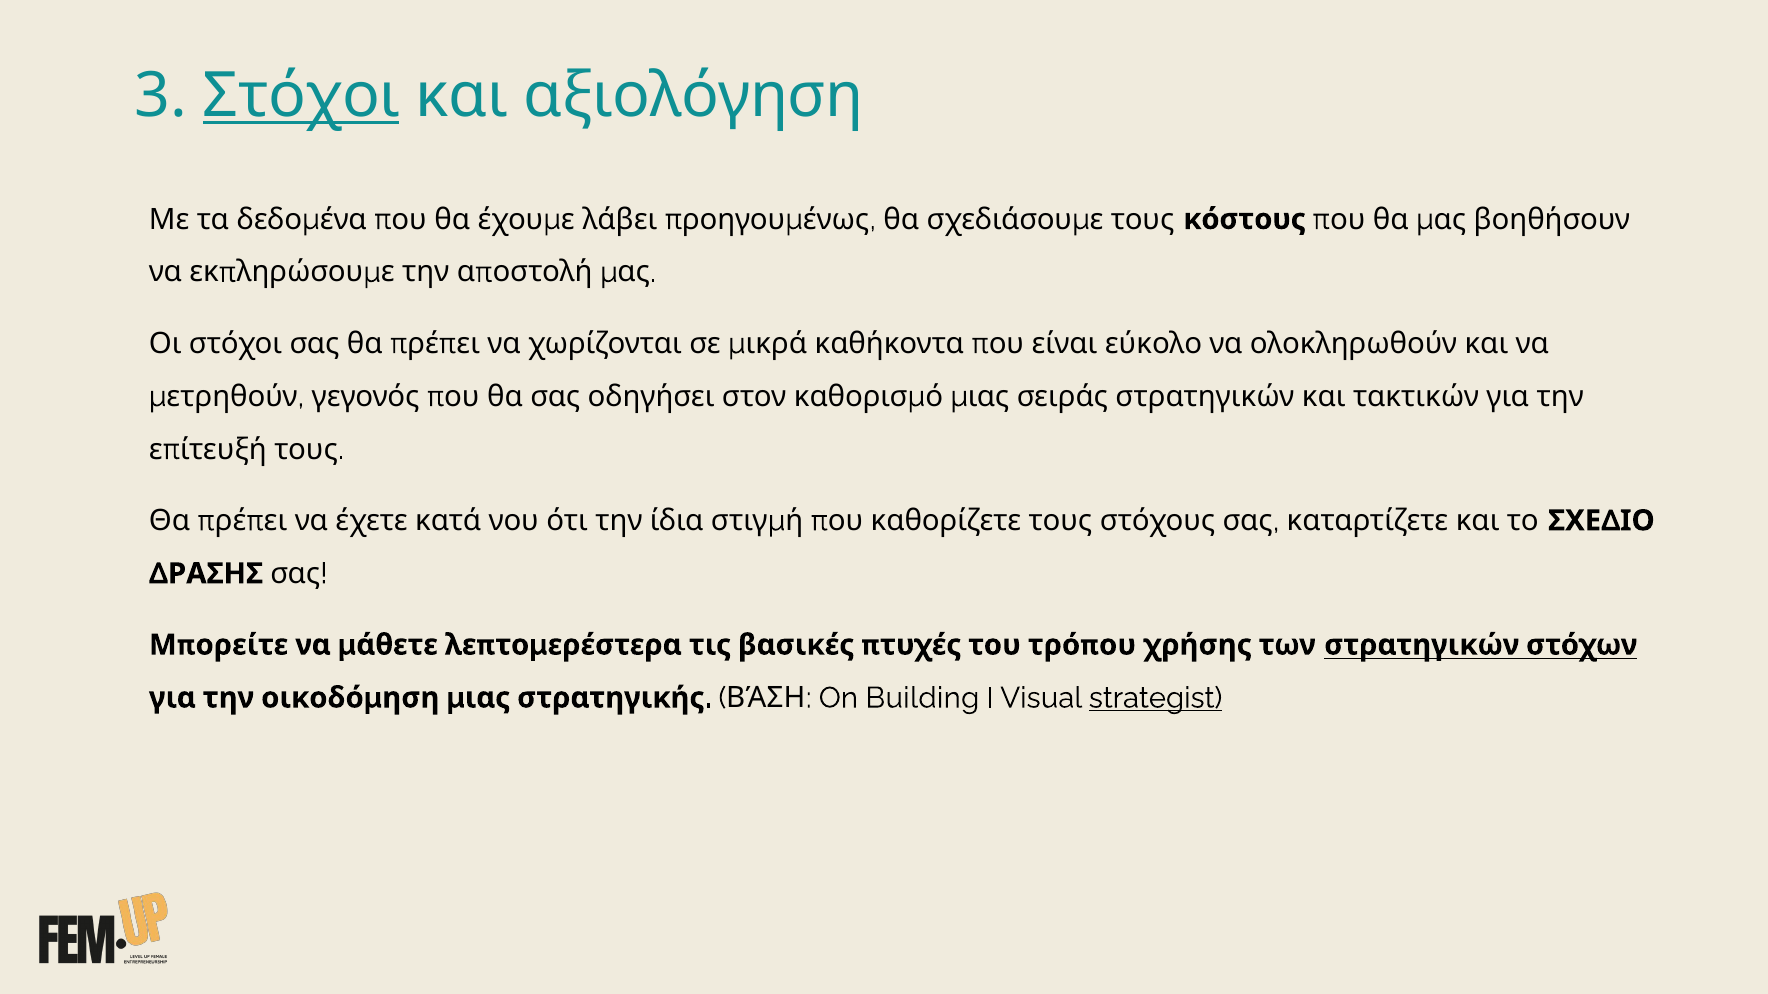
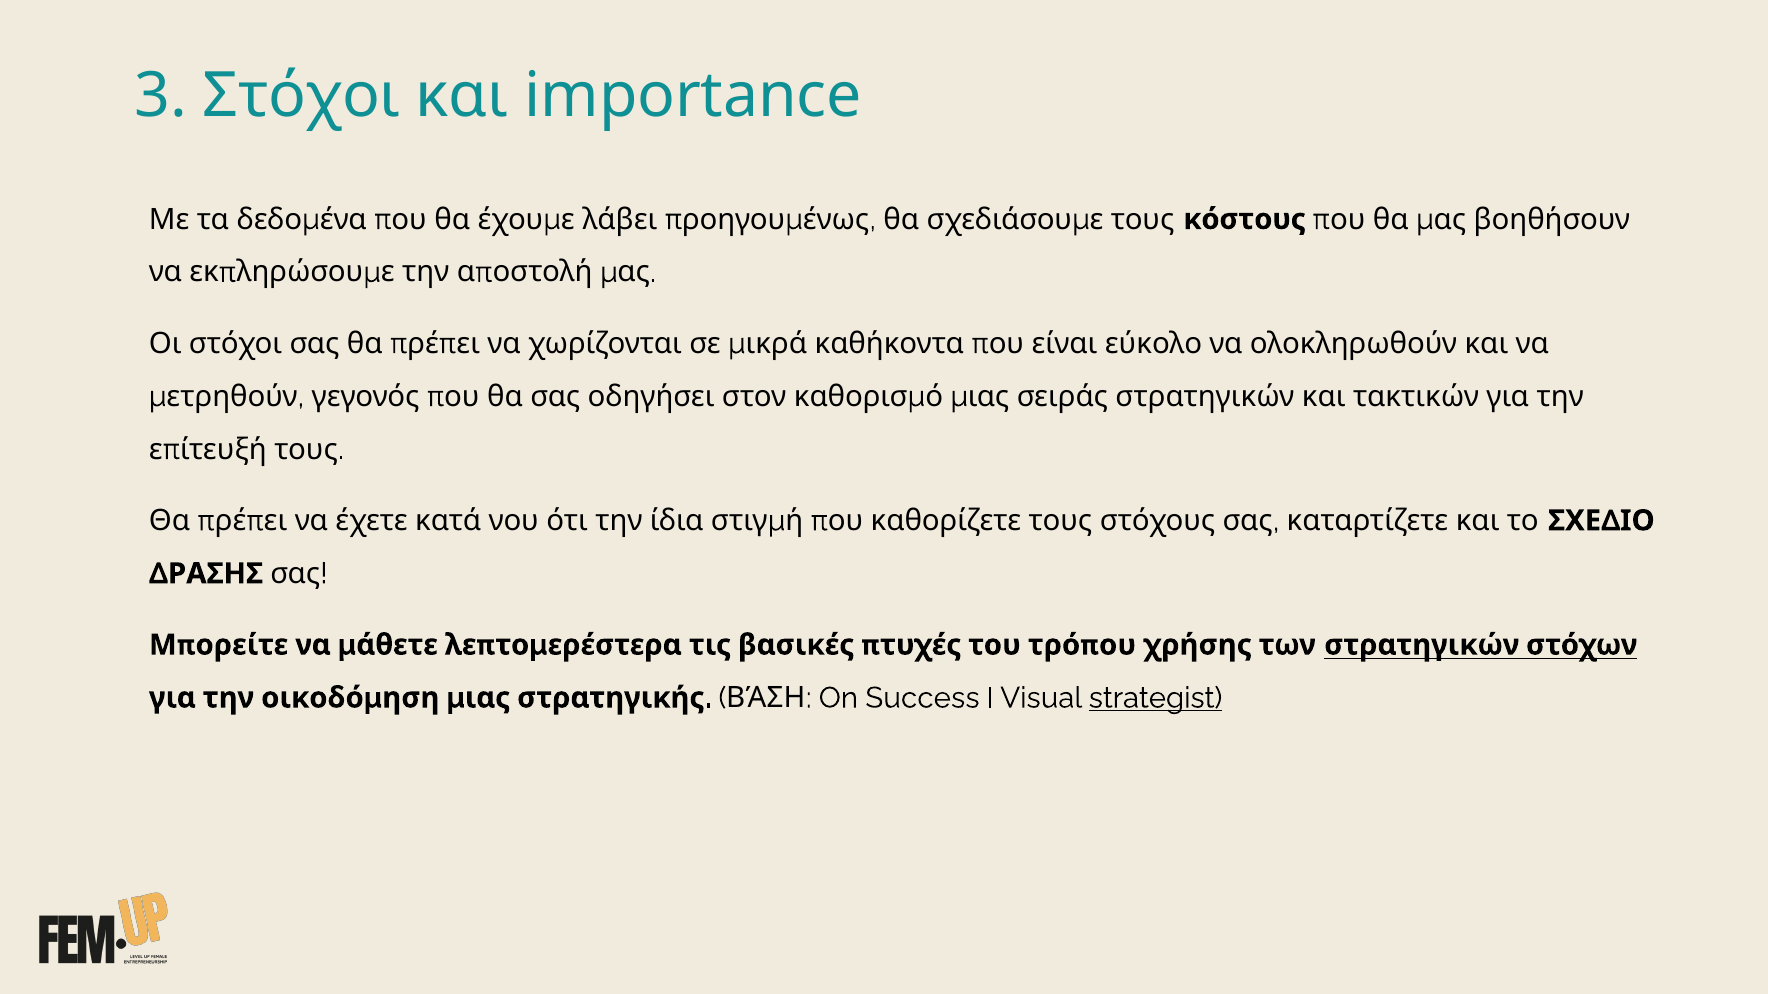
Στόχοι underline: present -> none
αξιολόγηση: αξιολόγηση -> importance
Building: Building -> Success
